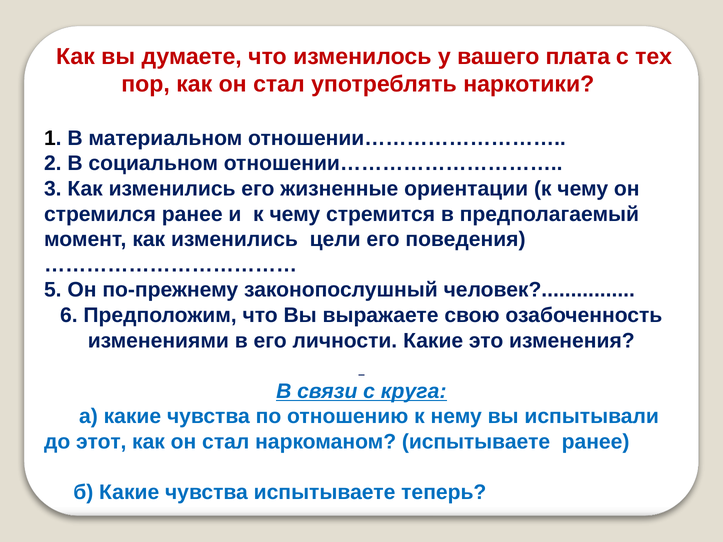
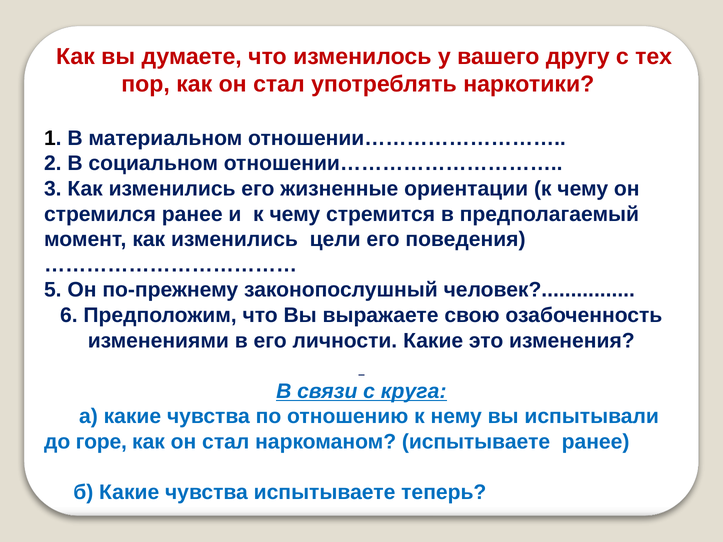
плата: плата -> другу
этот: этот -> горе
